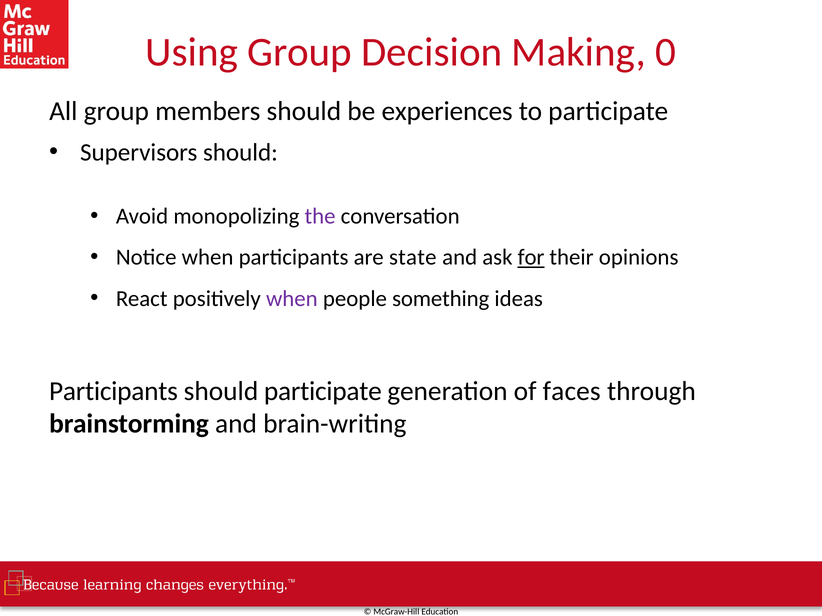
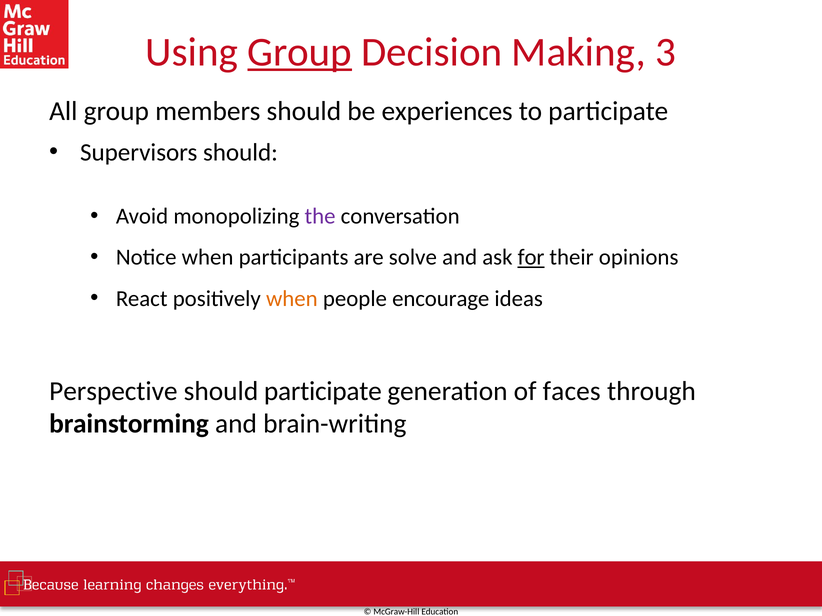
Group at (300, 52) underline: none -> present
0: 0 -> 3
state: state -> solve
when at (292, 299) colour: purple -> orange
something: something -> encourage
Participants at (113, 391): Participants -> Perspective
